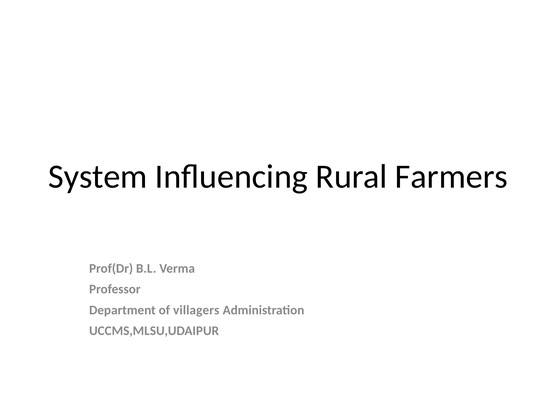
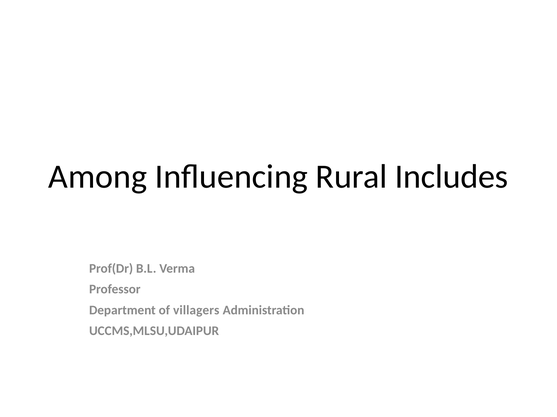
System: System -> Among
Farmers: Farmers -> Includes
